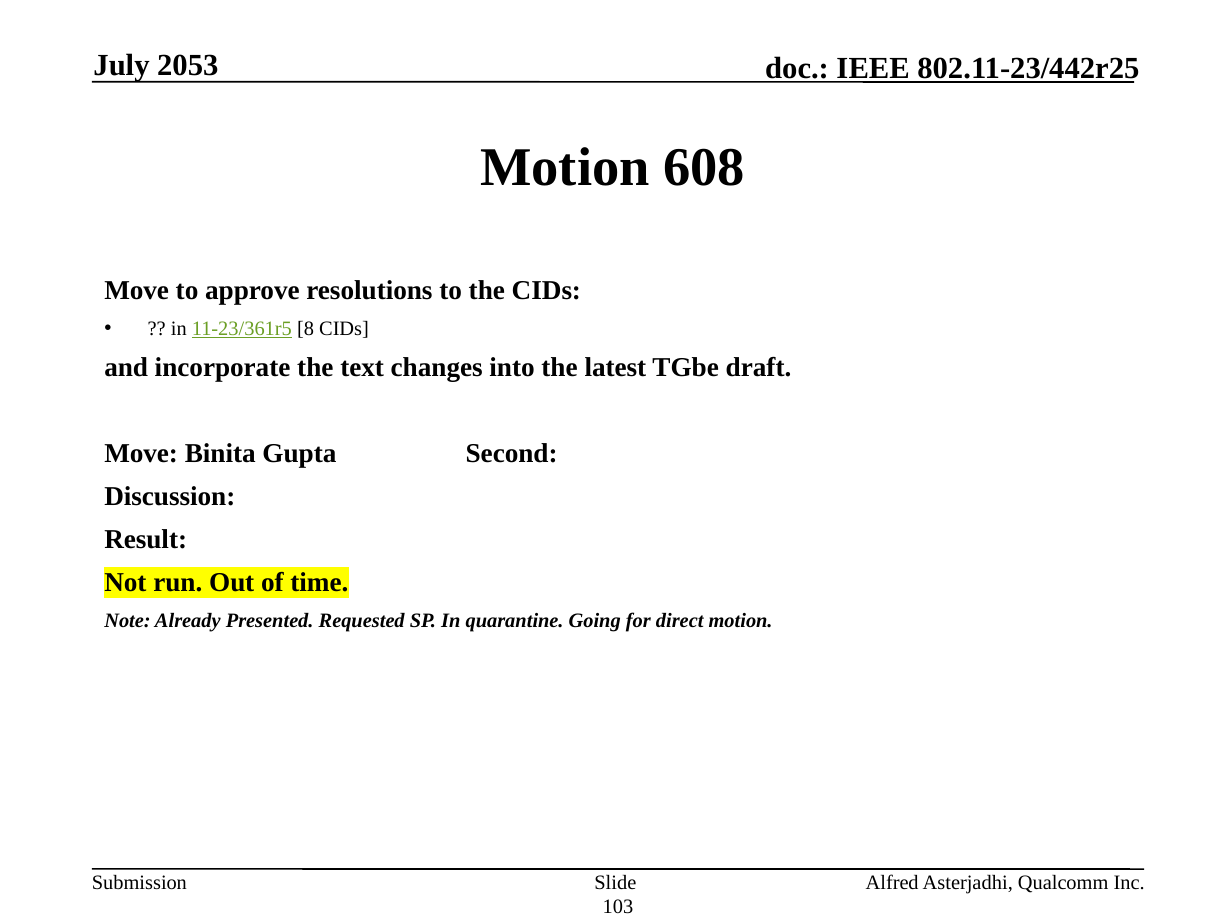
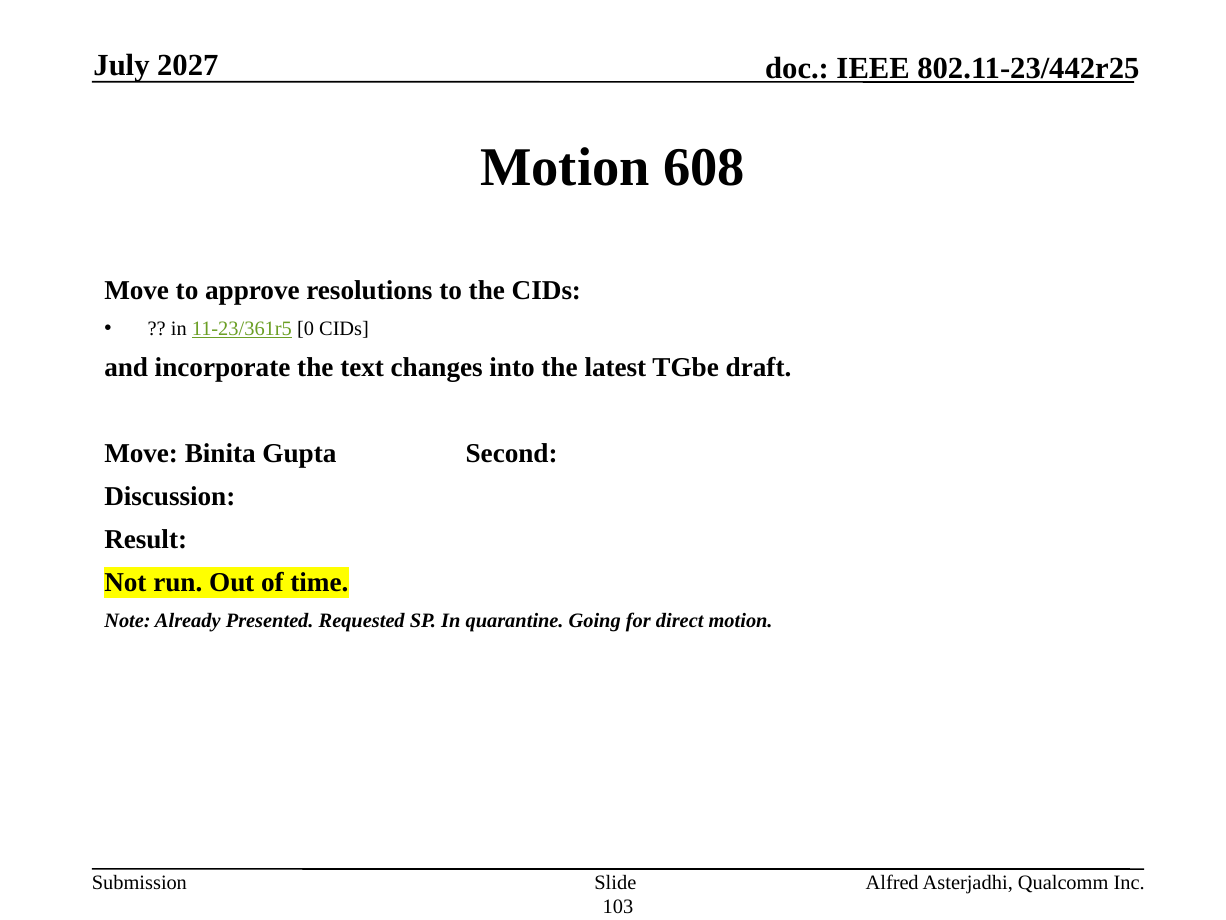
2053: 2053 -> 2027
8: 8 -> 0
